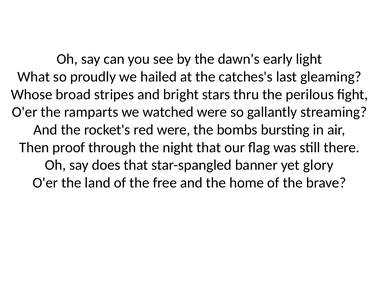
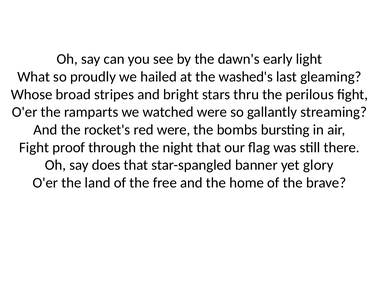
catches's: catches's -> washed's
Then at (34, 148): Then -> Fight
